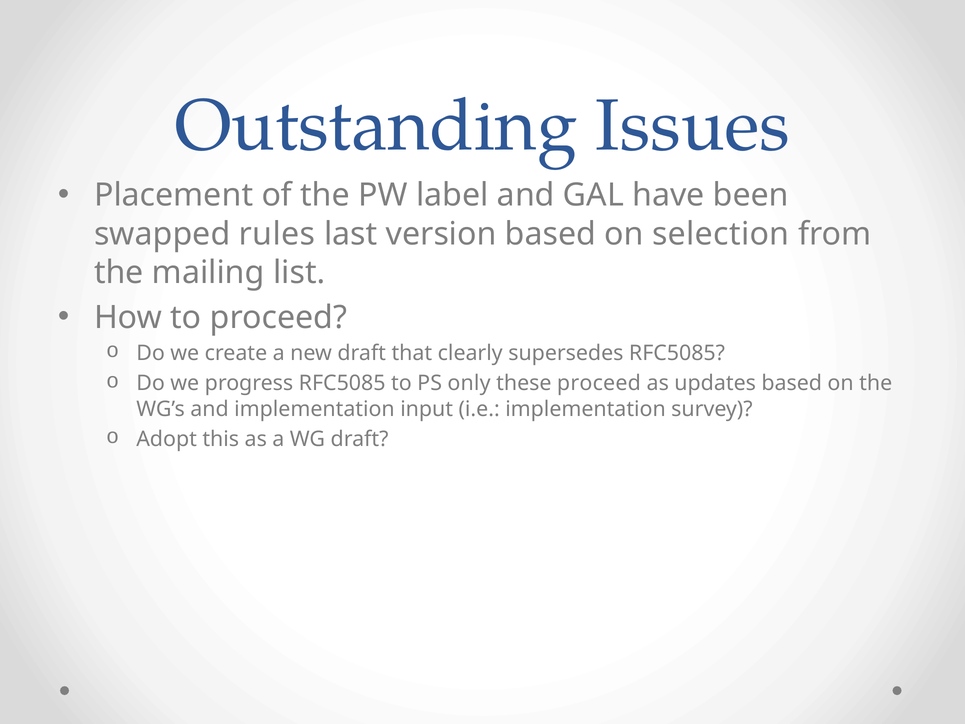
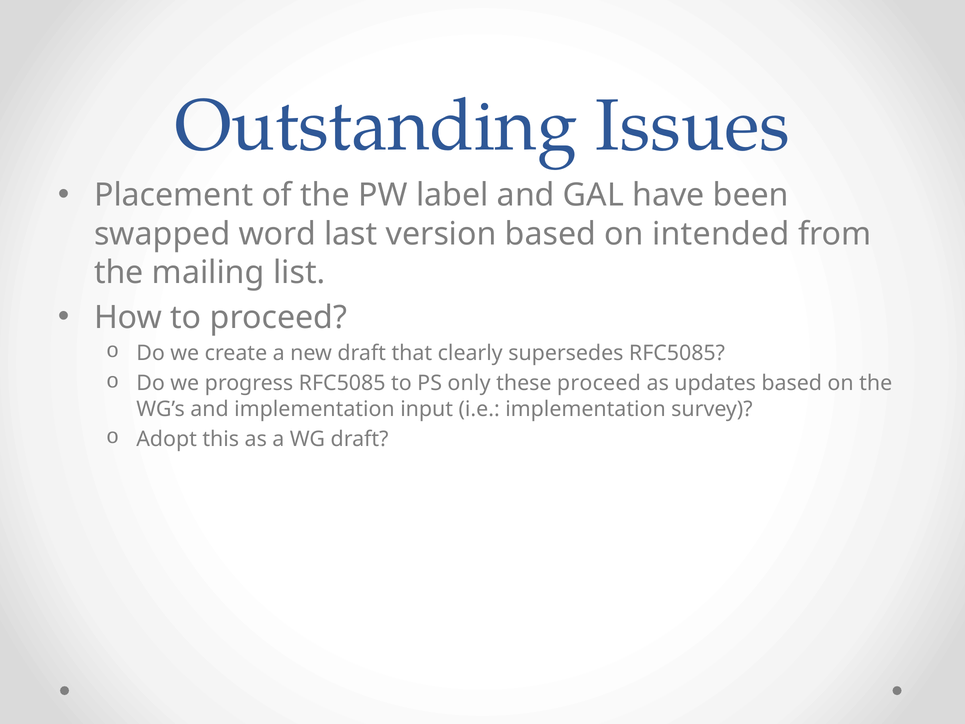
rules: rules -> word
selection: selection -> intended
